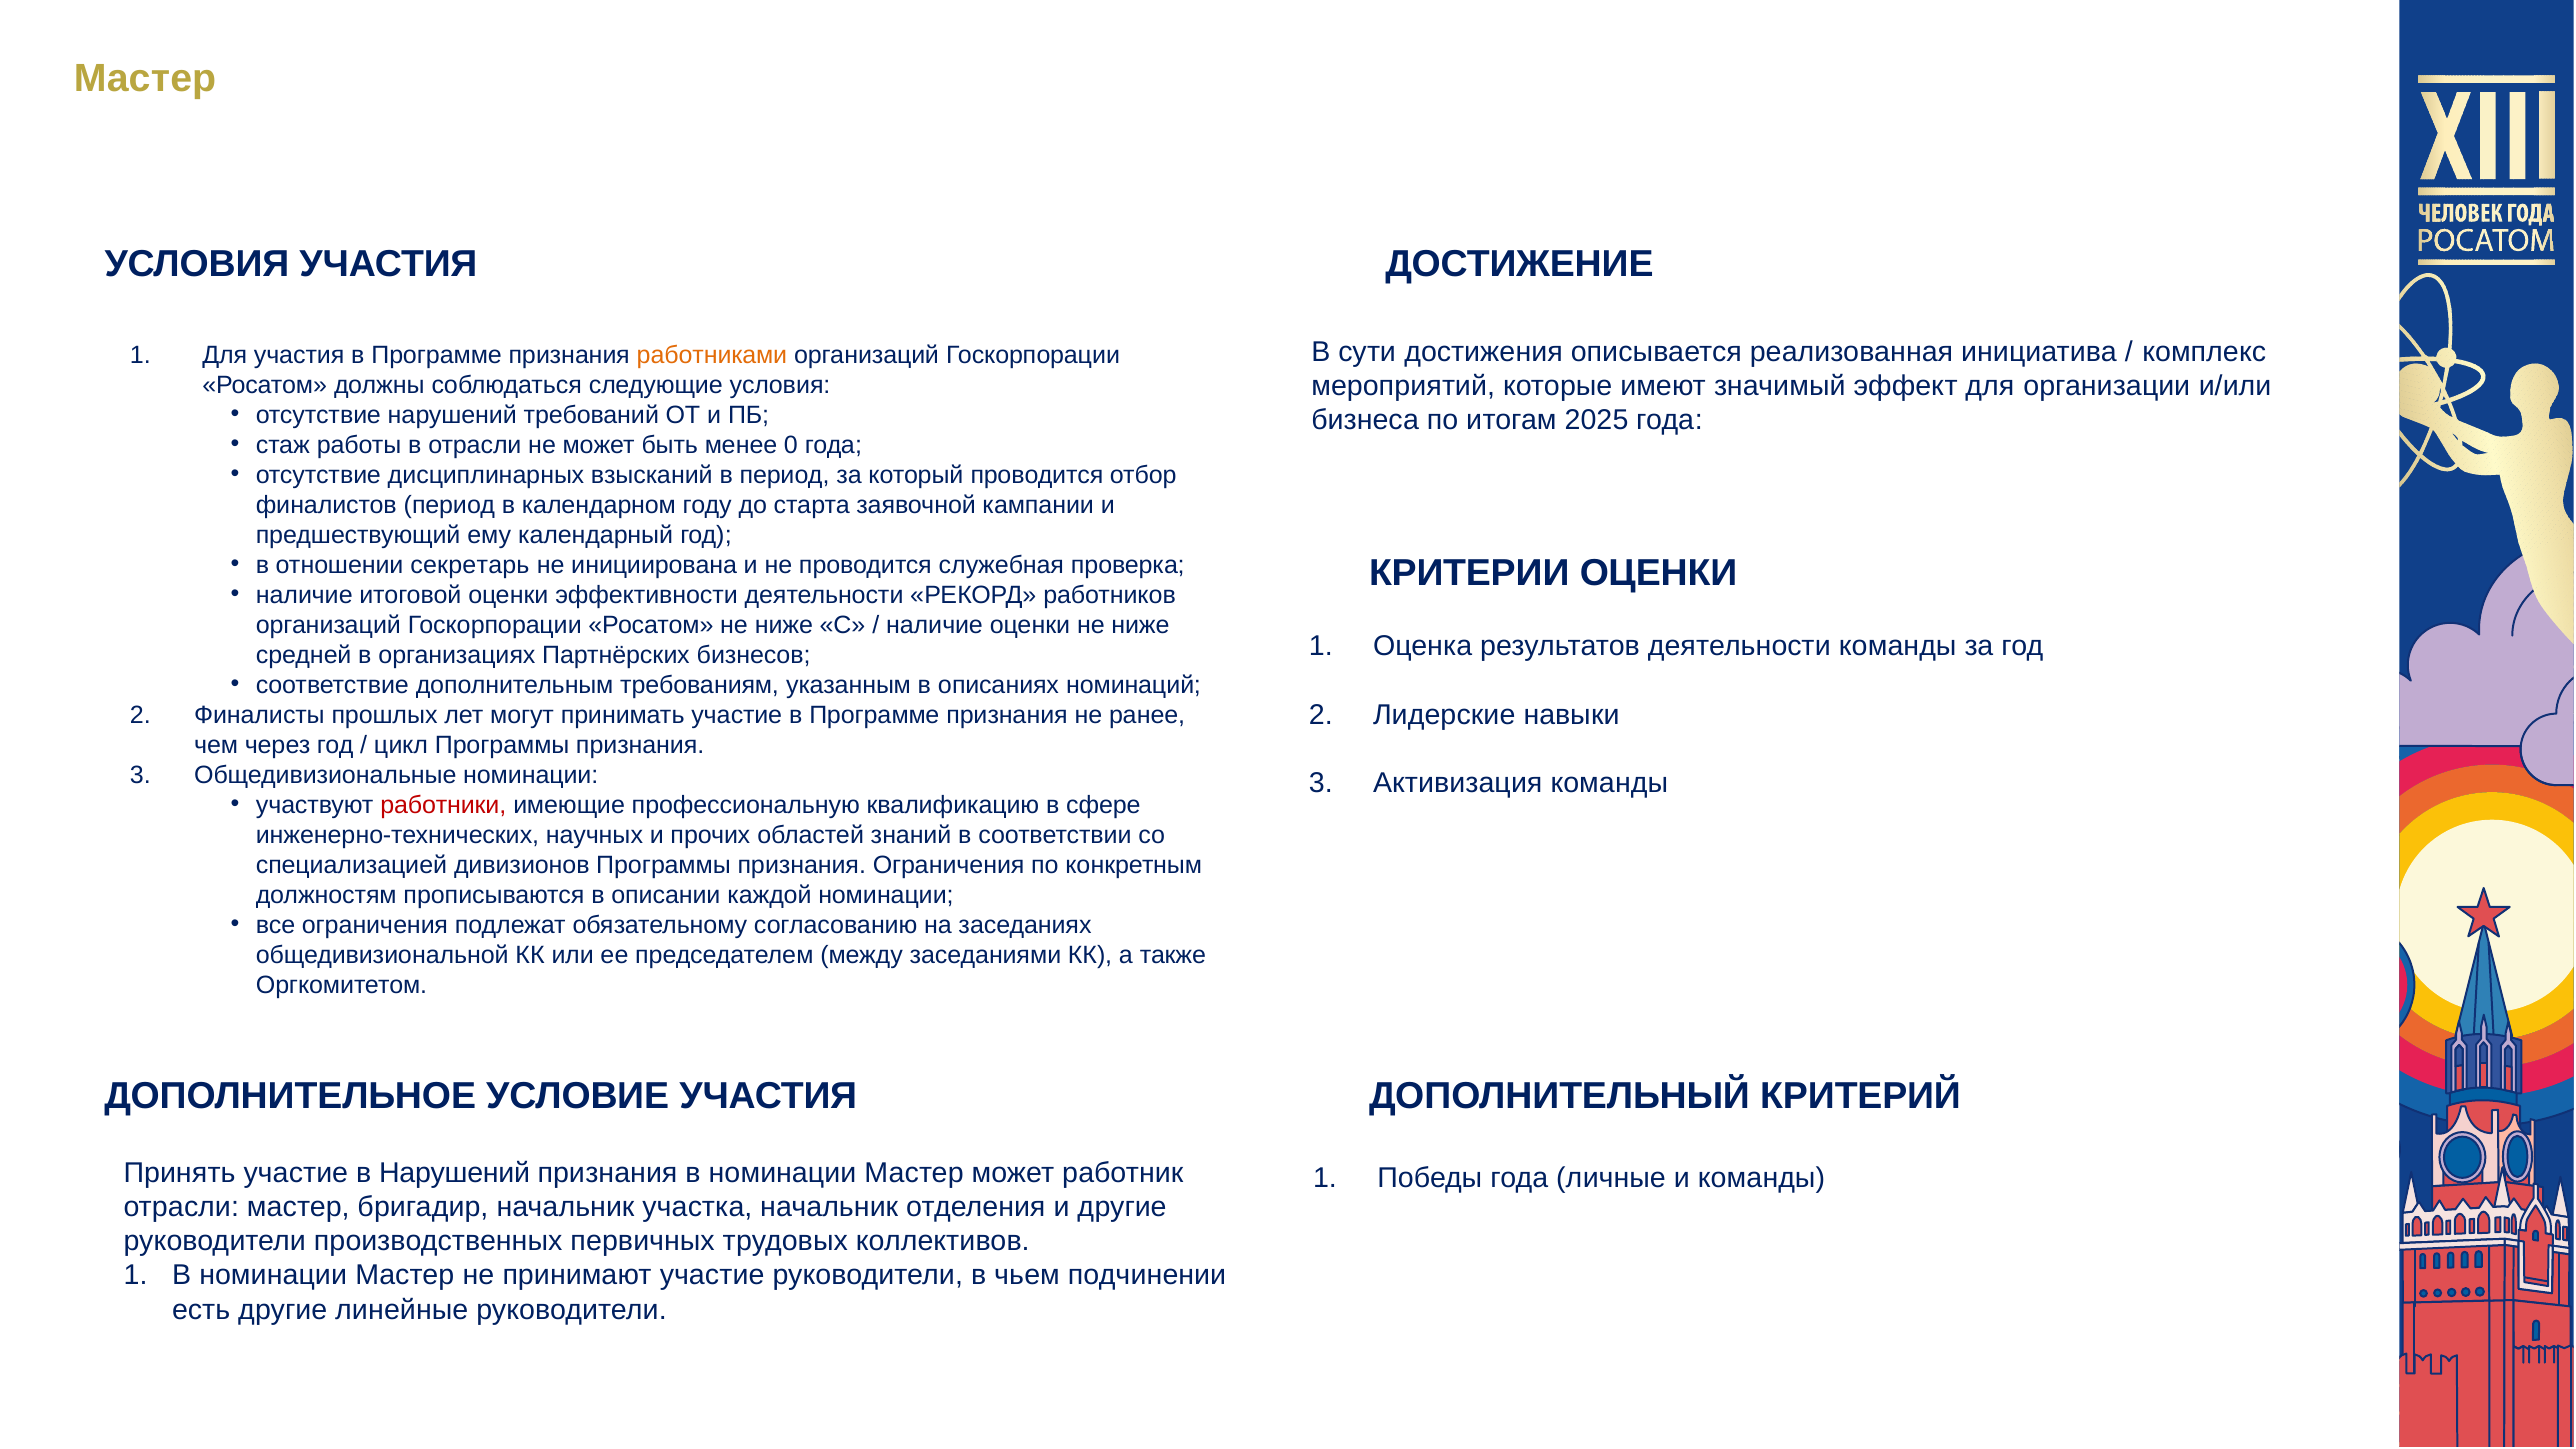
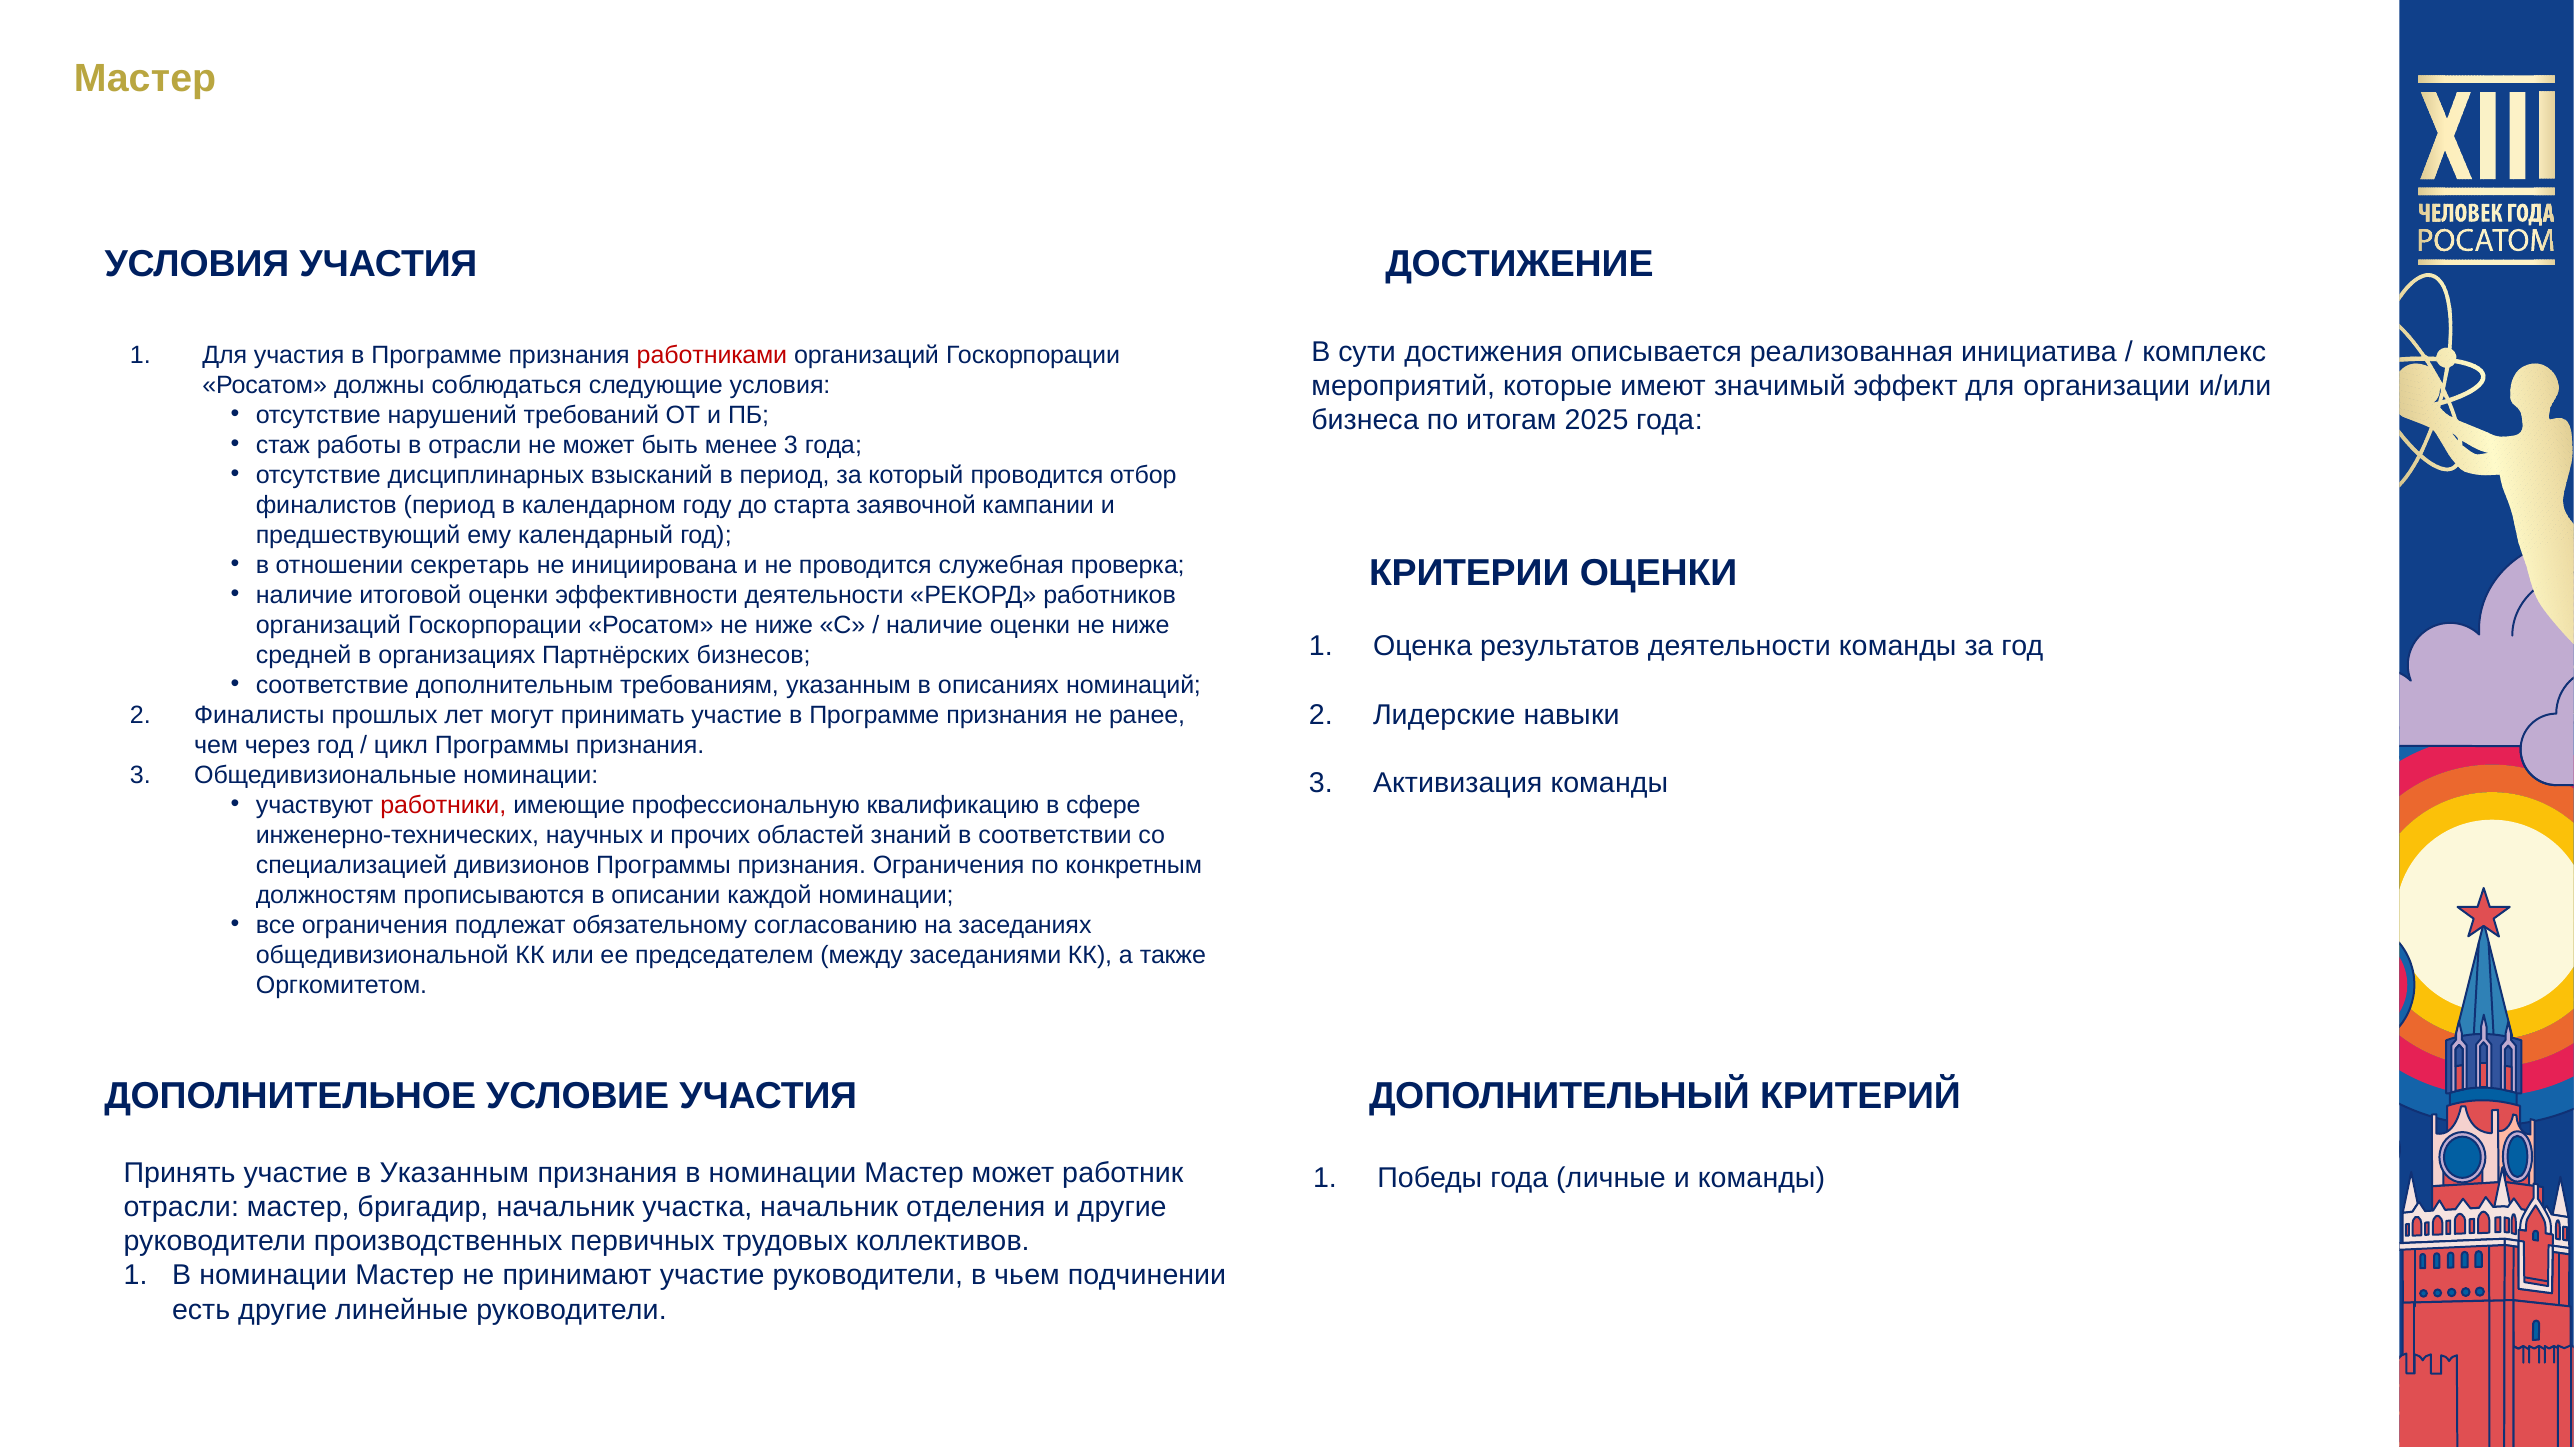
работниками colour: orange -> red
менее 0: 0 -> 3
в Нарушений: Нарушений -> Указанным
